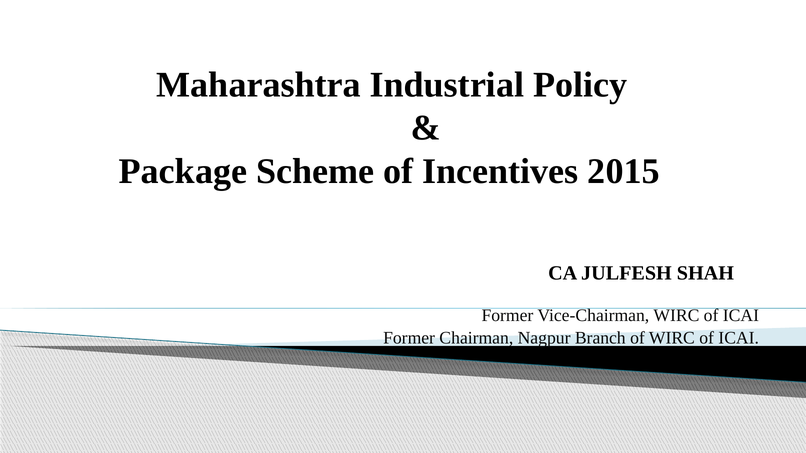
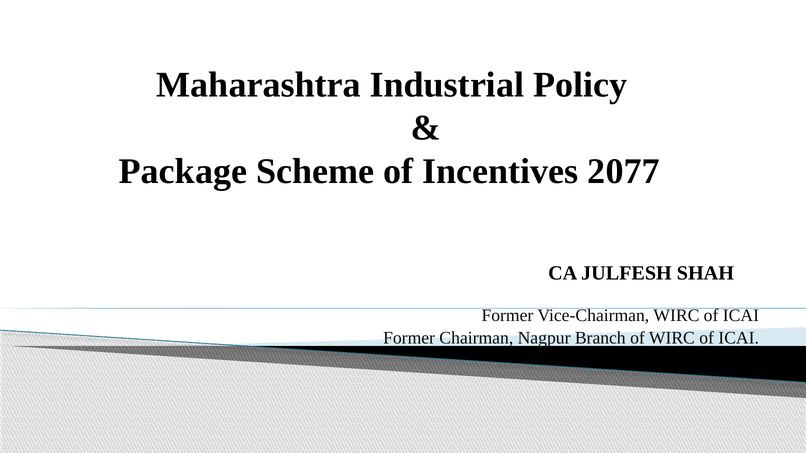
2015: 2015 -> 2077
